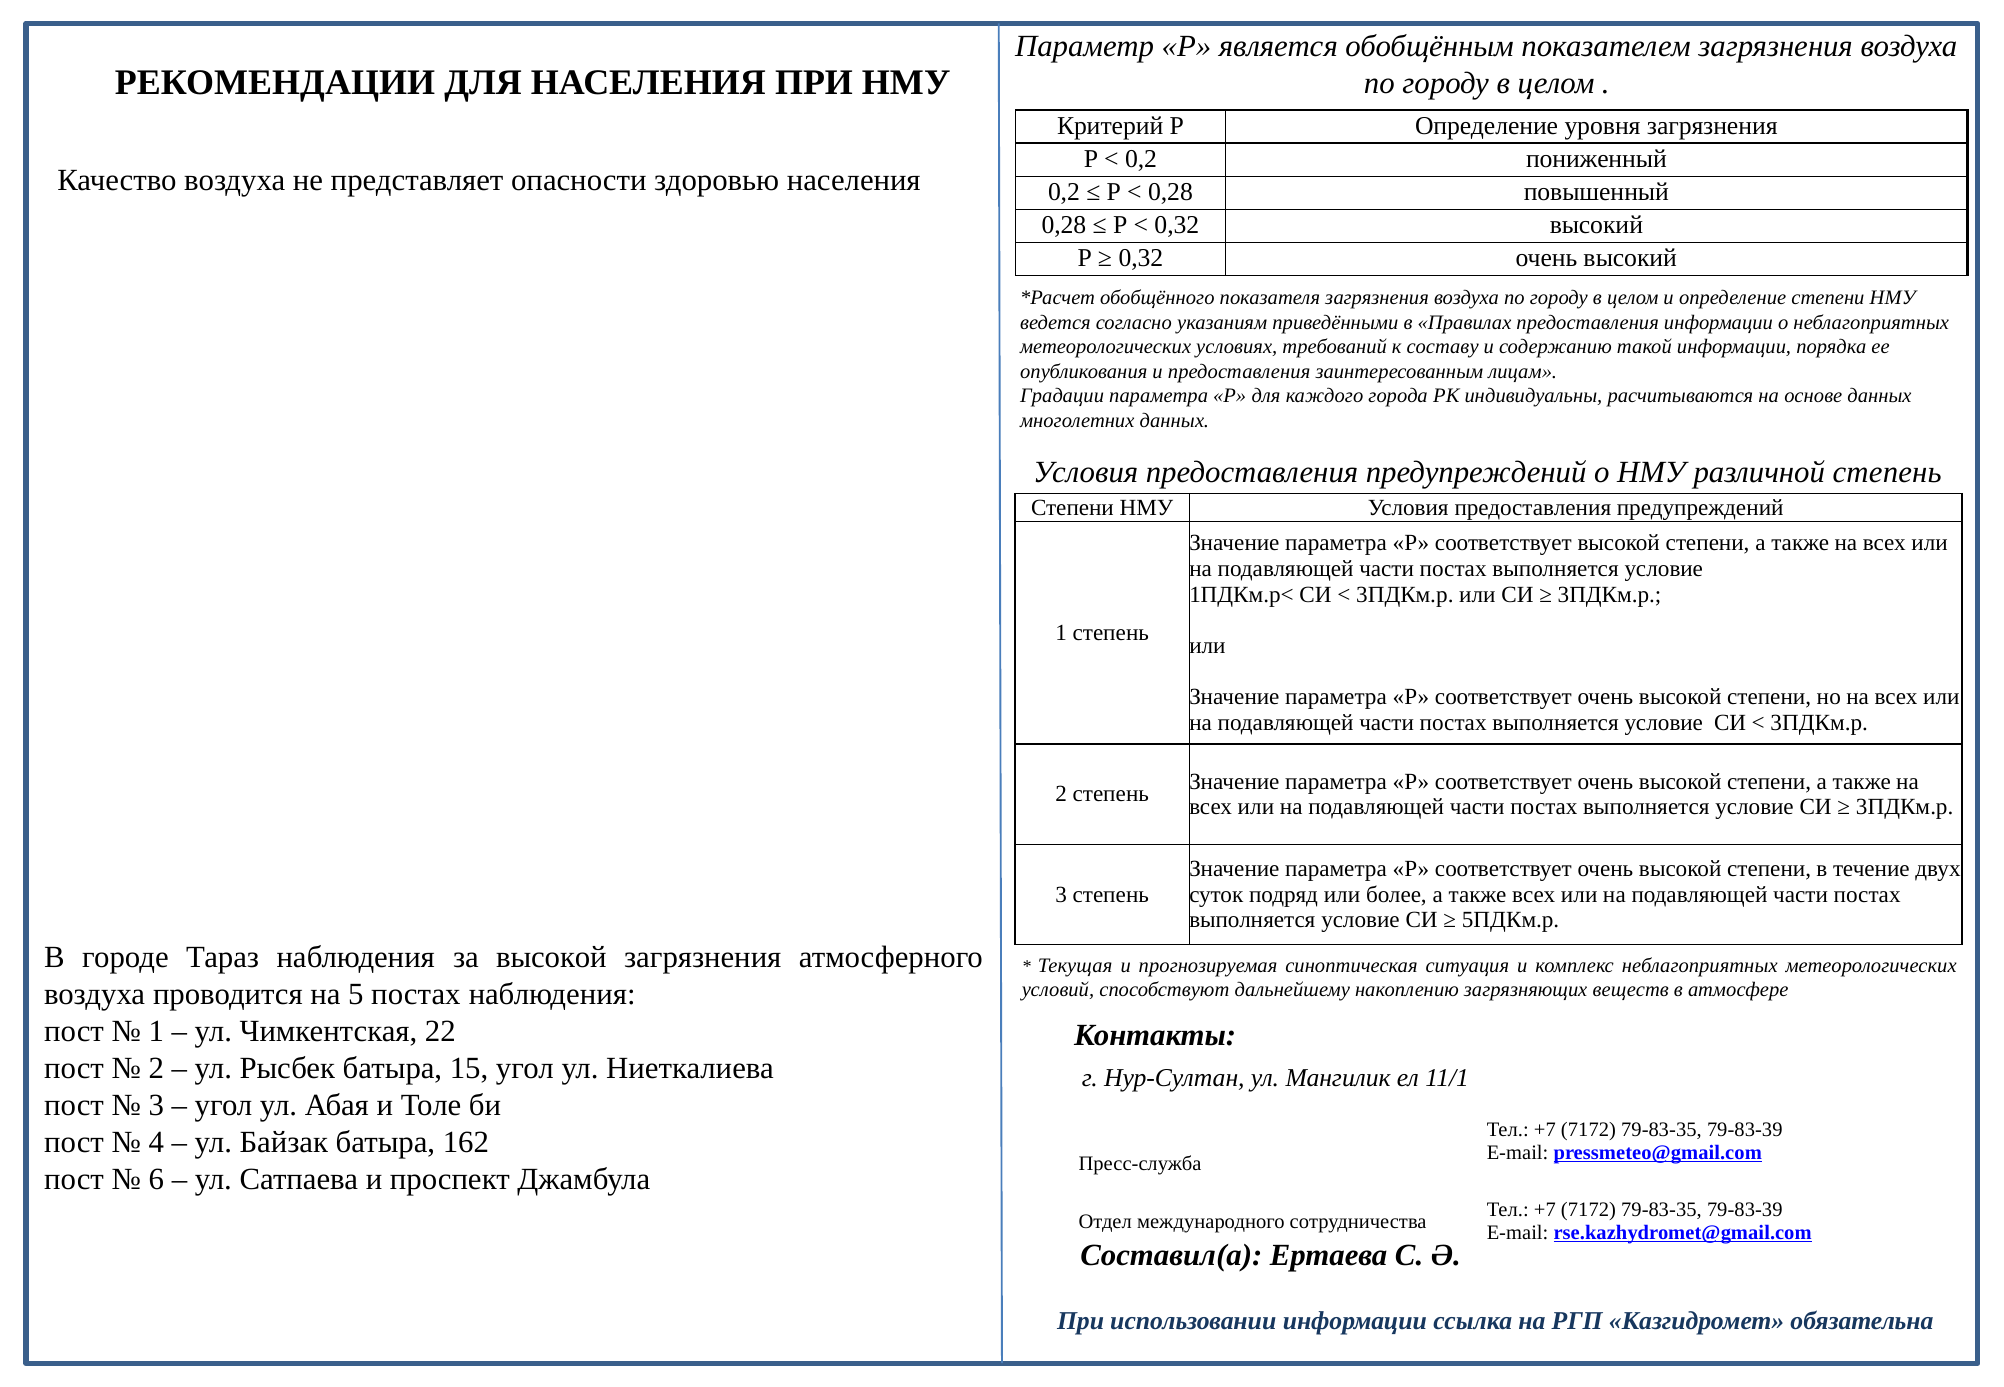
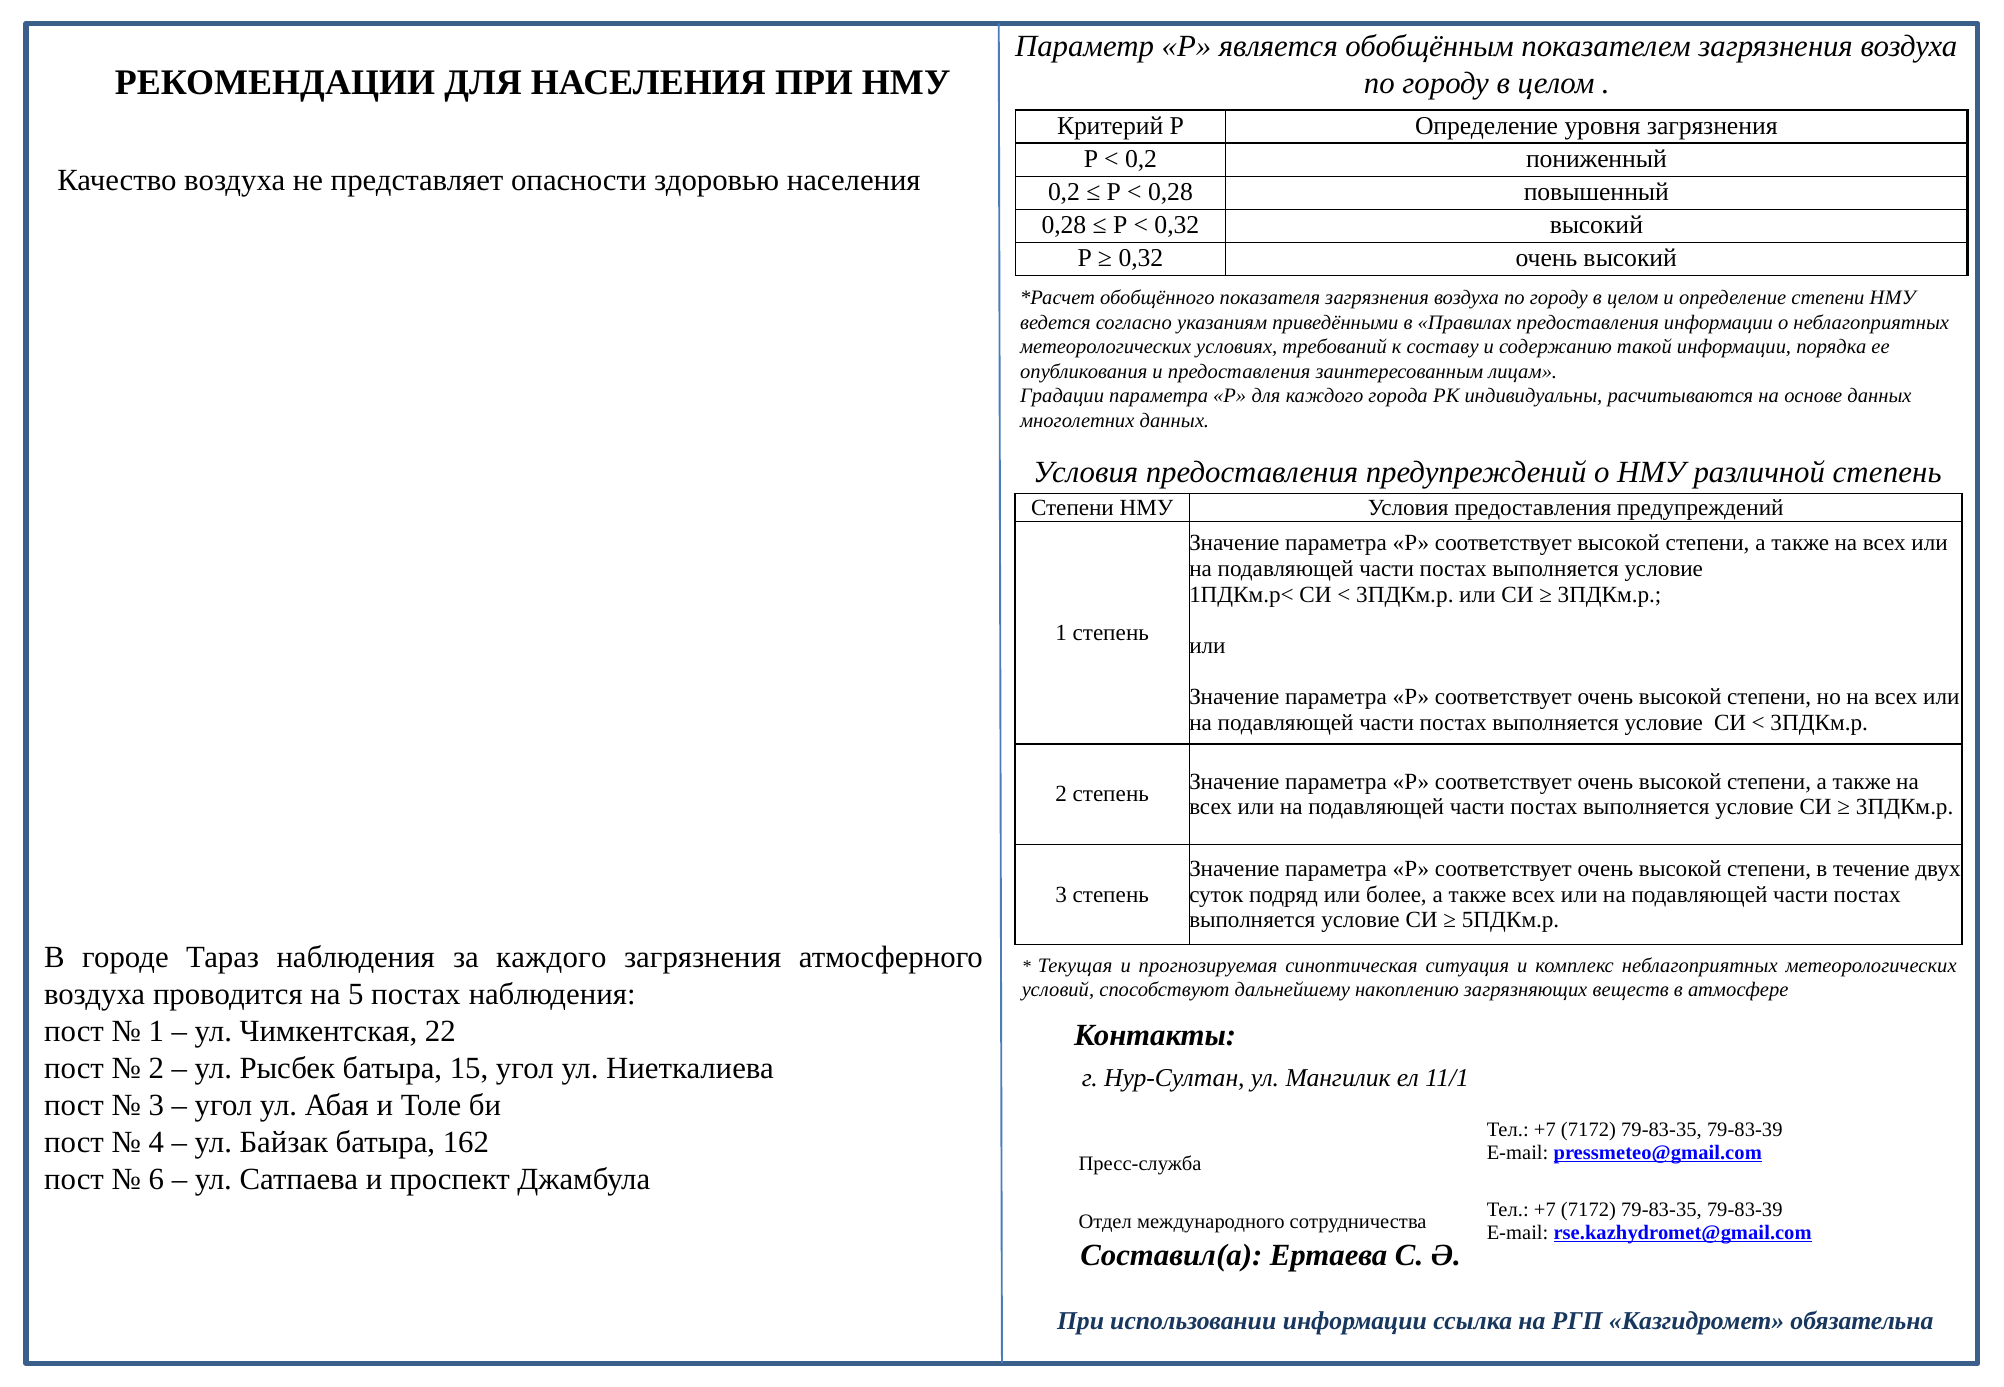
за высокой: высокой -> каждого
